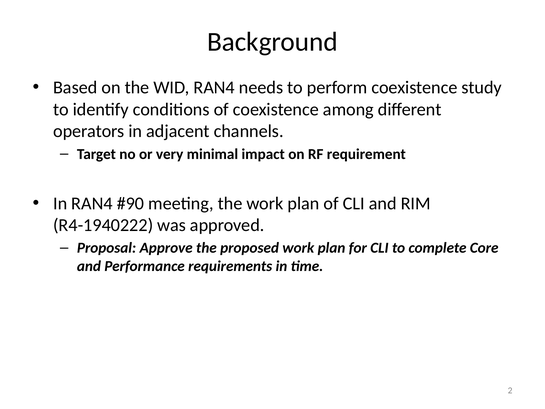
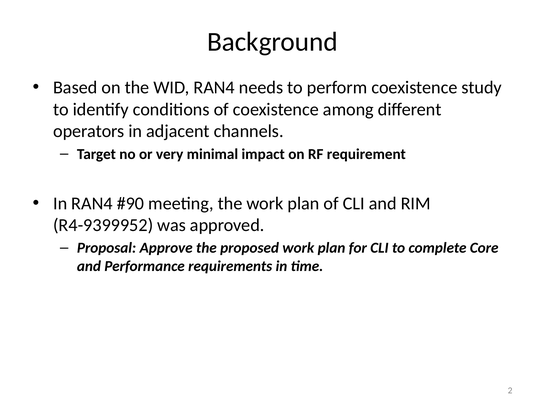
R4-1940222: R4-1940222 -> R4-9399952
